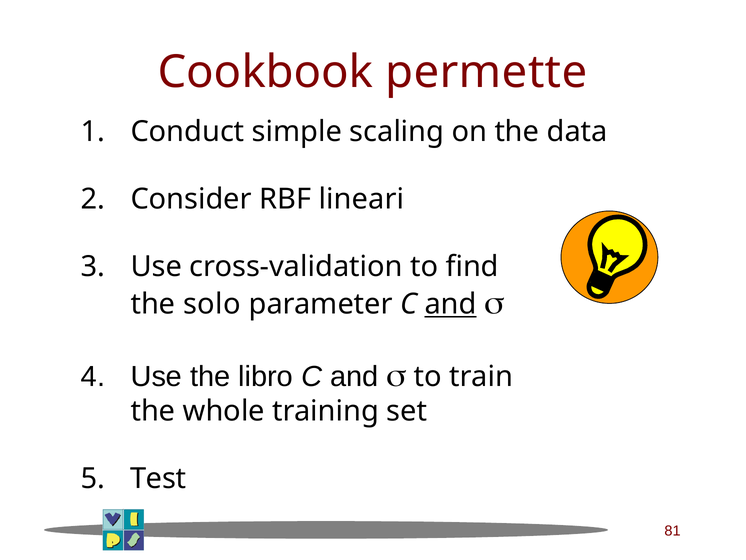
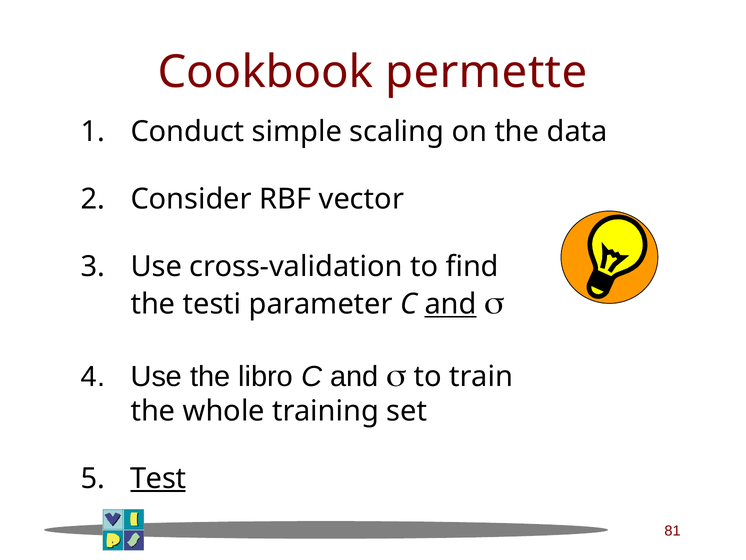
lineari: lineari -> vector
solo: solo -> testi
Test underline: none -> present
